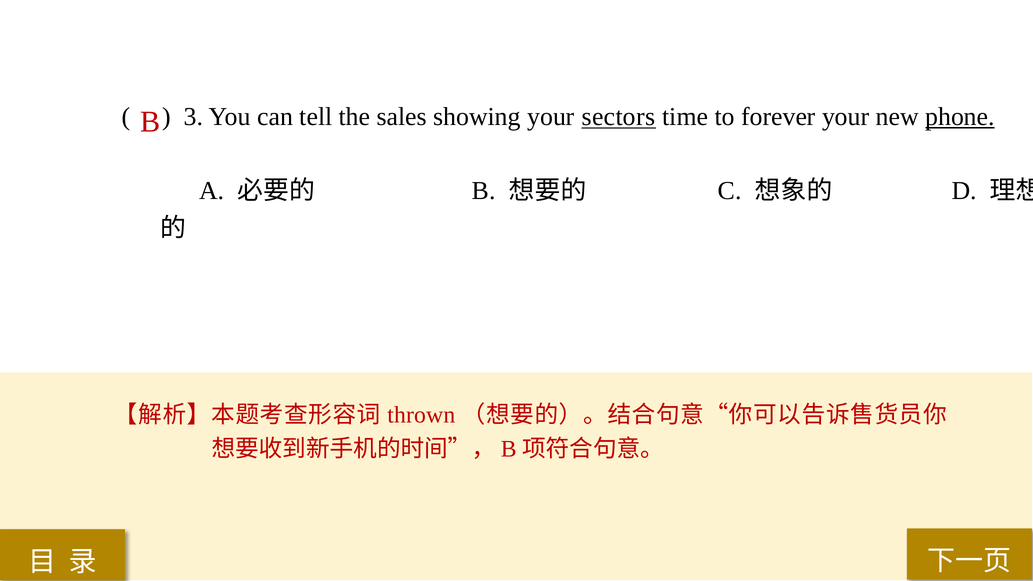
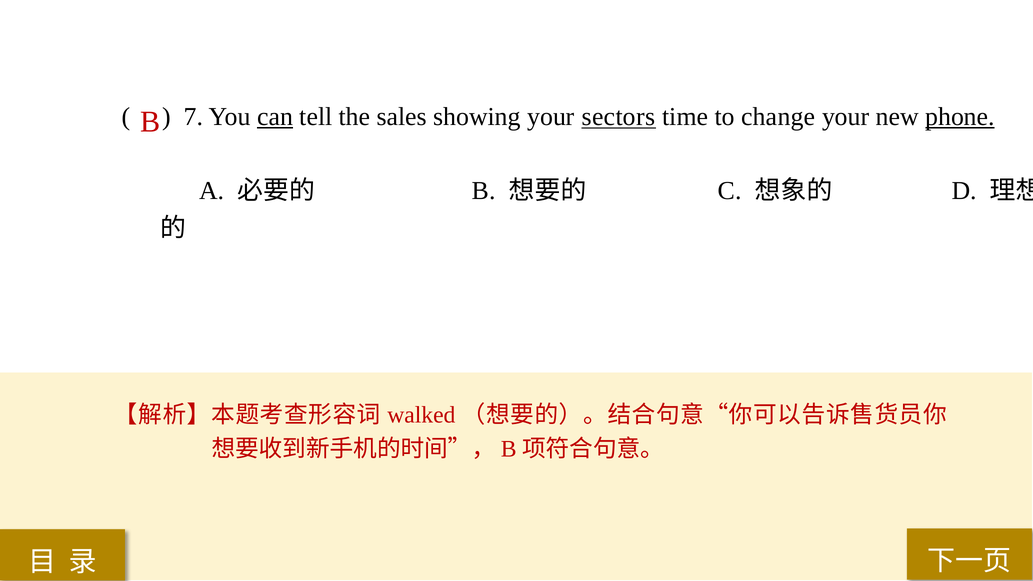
3: 3 -> 7
can underline: none -> present
forever: forever -> change
thrown: thrown -> walked
